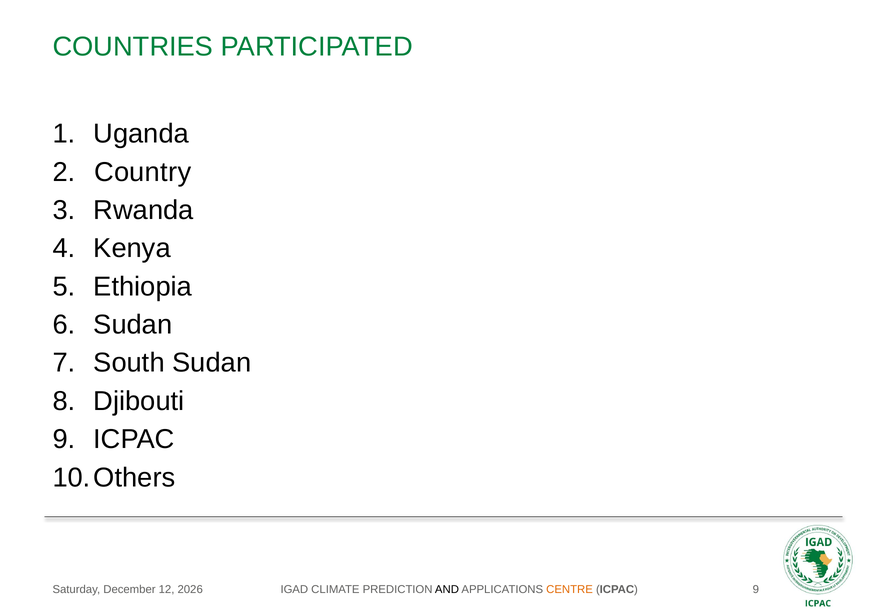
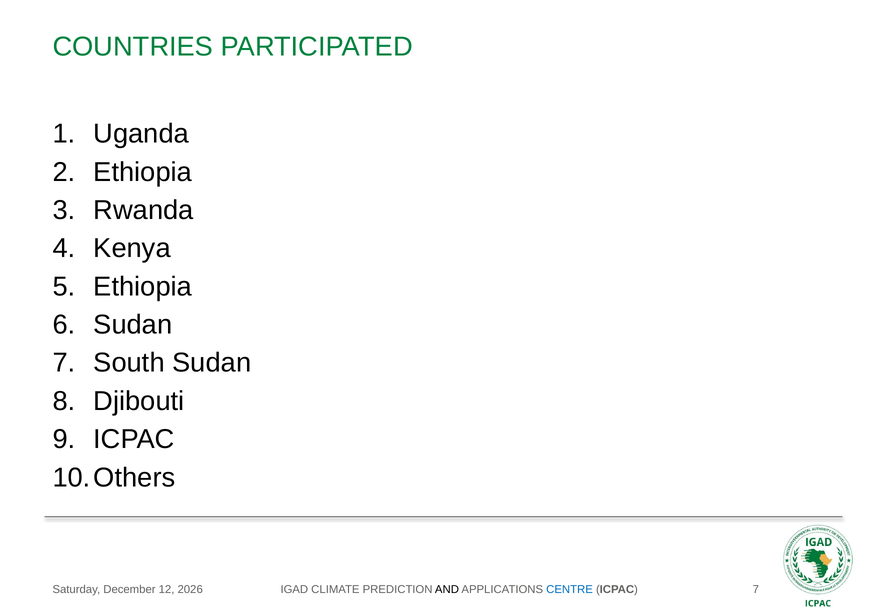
2 Country: Country -> Ethiopia
CENTRE colour: orange -> blue
9 at (756, 590): 9 -> 7
